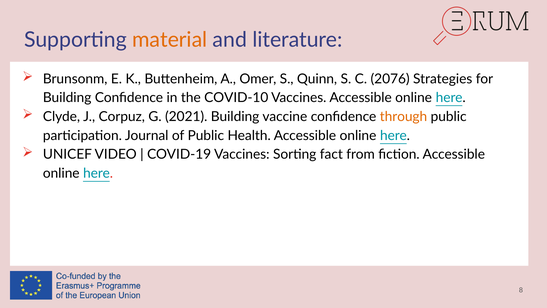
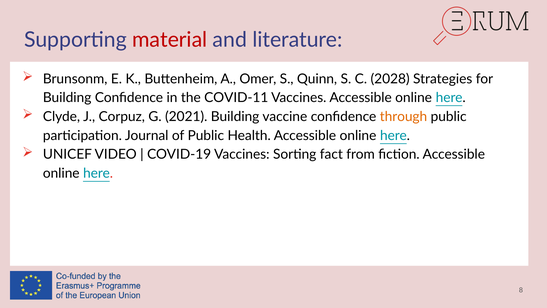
material colour: orange -> red
2076: 2076 -> 2028
COVID-10: COVID-10 -> COVID-11
